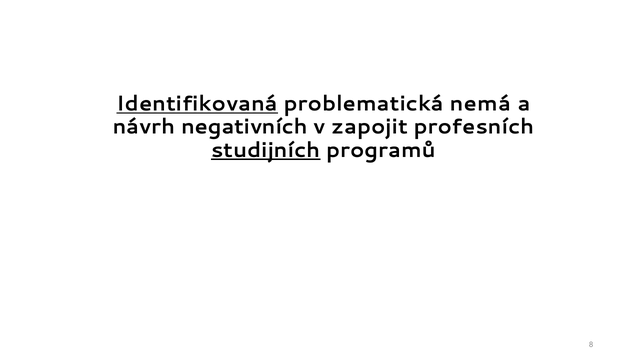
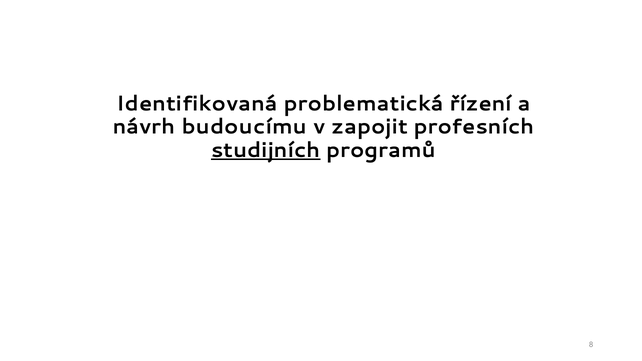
Identifikovaná underline: present -> none
nemá: nemá -> řízení
negativních: negativních -> budoucímu
